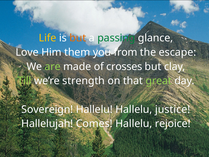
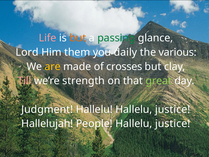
Life colour: yellow -> pink
Love: Love -> Lord
from: from -> daily
escape: escape -> various
are colour: light green -> yellow
Till colour: light green -> pink
Sovereign: Sovereign -> Judgment
Comes: Comes -> People
rejoice at (173, 123): rejoice -> justice
